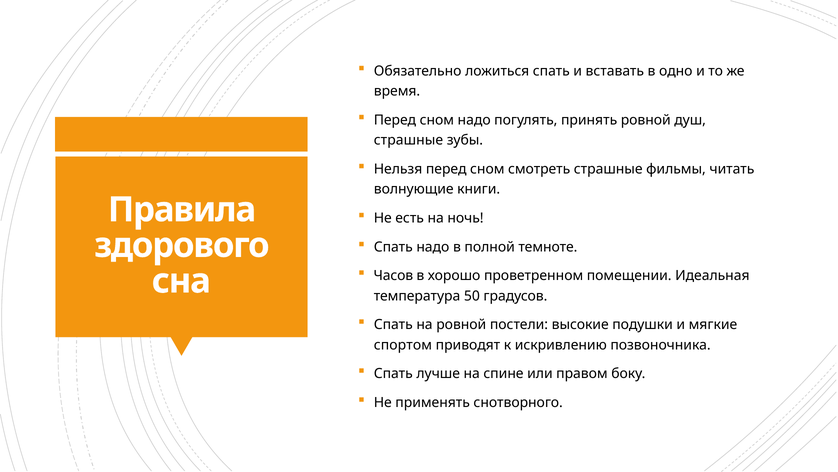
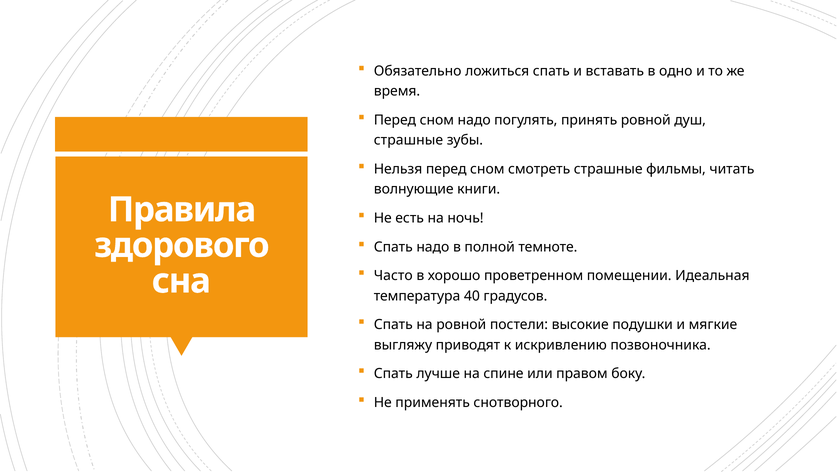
Часов: Часов -> Часто
50: 50 -> 40
спортом: спортом -> выгляжу
